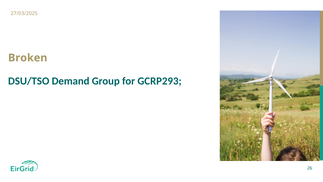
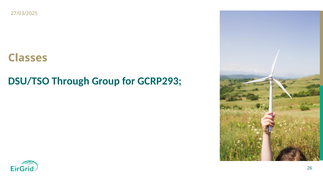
Broken: Broken -> Classes
Demand: Demand -> Through
